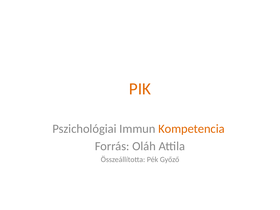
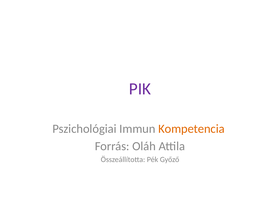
PIK colour: orange -> purple
